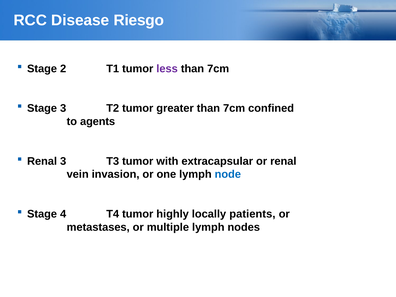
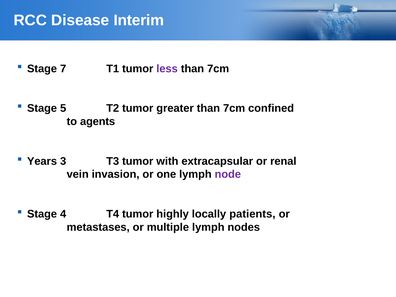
Riesgo: Riesgo -> Interim
2: 2 -> 7
Stage 3: 3 -> 5
Renal at (42, 161): Renal -> Years
node colour: blue -> purple
